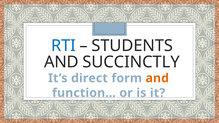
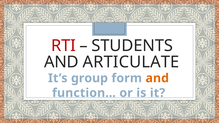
RTI colour: blue -> red
SUCCINCTLY: SUCCINCTLY -> ARTICULATE
direct: direct -> group
